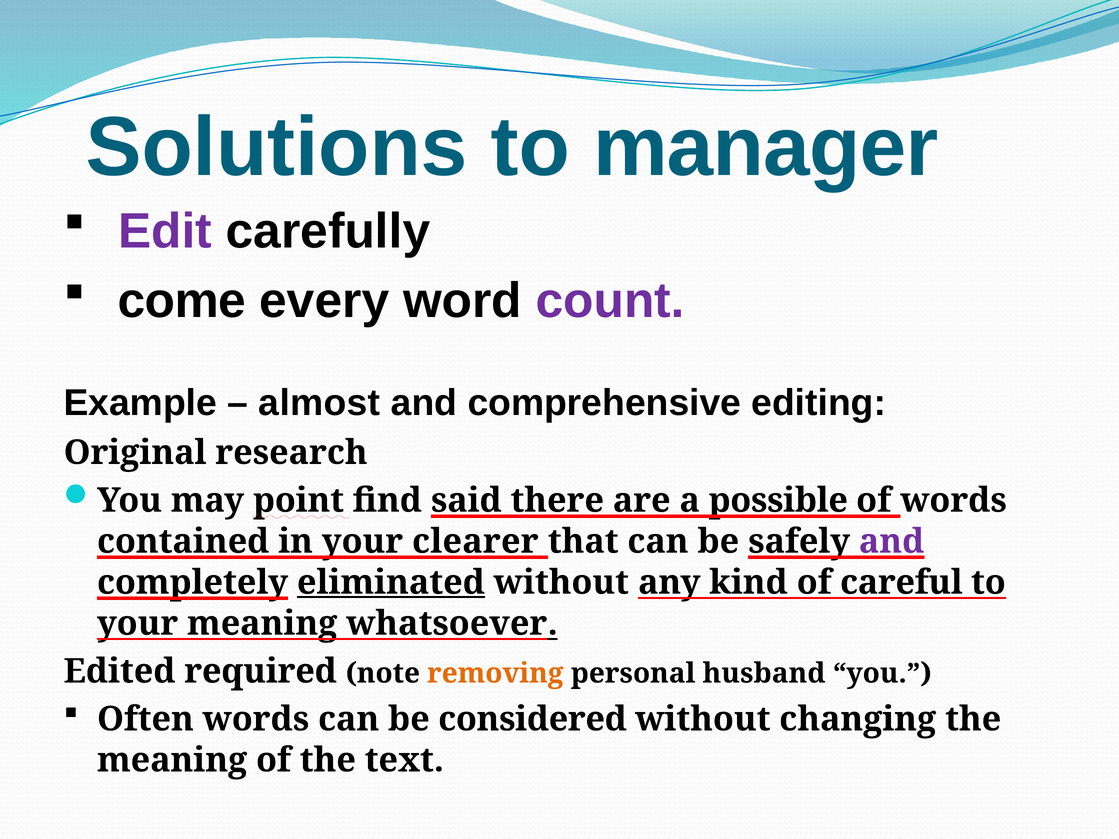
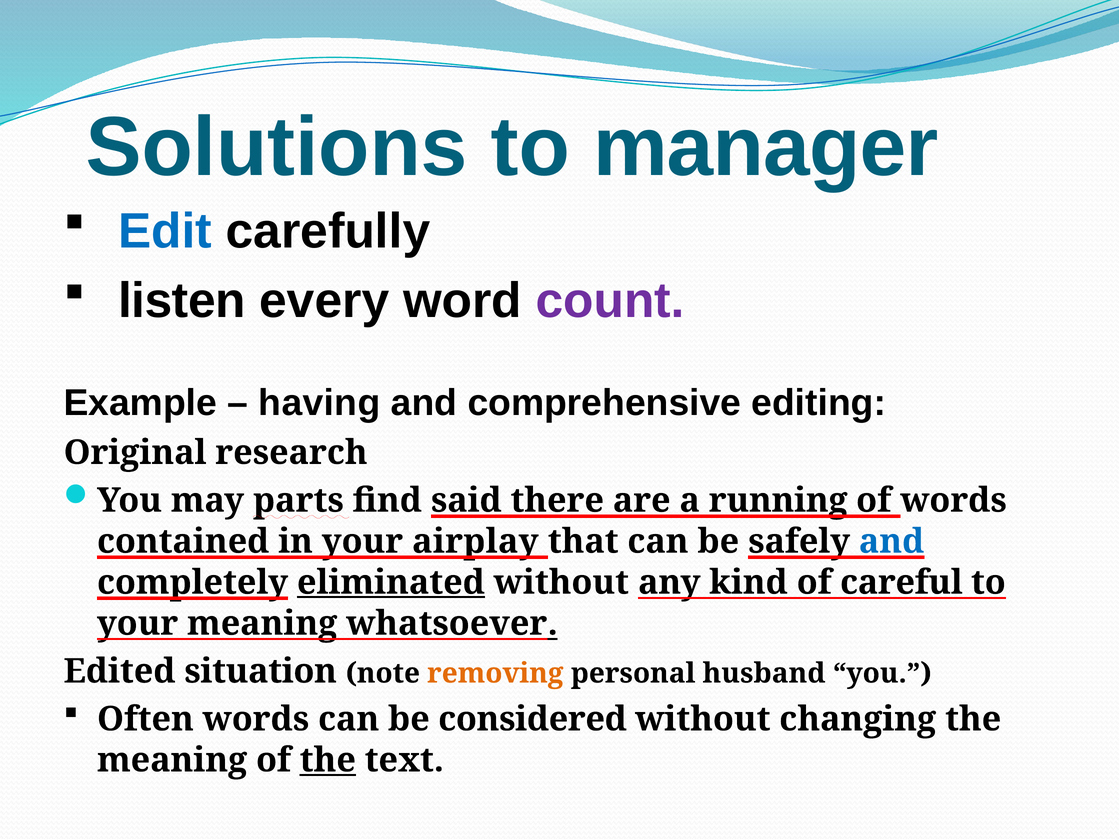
Edit colour: purple -> blue
come: come -> listen
almost: almost -> having
point: point -> parts
possible: possible -> running
clearer: clearer -> airplay
and at (892, 542) colour: purple -> blue
required: required -> situation
the at (328, 760) underline: none -> present
